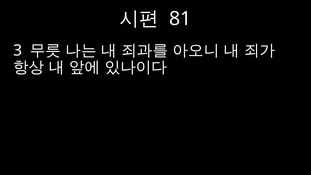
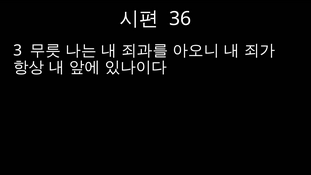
81: 81 -> 36
